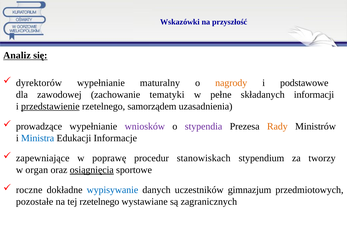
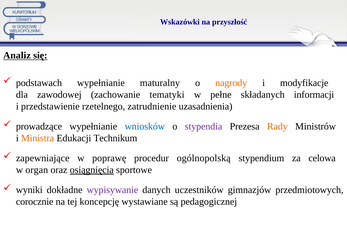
dyrektorów: dyrektorów -> podstawach
podstawowe: podstawowe -> modyfikacje
przedstawienie underline: present -> none
samorządem: samorządem -> zatrudnienie
wniosków colour: purple -> blue
Ministra colour: blue -> orange
Informacje: Informacje -> Technikum
stanowiskach: stanowiskach -> ogólnopolską
tworzy: tworzy -> celowa
roczne: roczne -> wyniki
wypisywanie colour: blue -> purple
gimnazjum: gimnazjum -> gimnazjów
pozostałe: pozostałe -> corocznie
tej rzetelnego: rzetelnego -> koncepcję
zagranicznych: zagranicznych -> pedagogicznej
